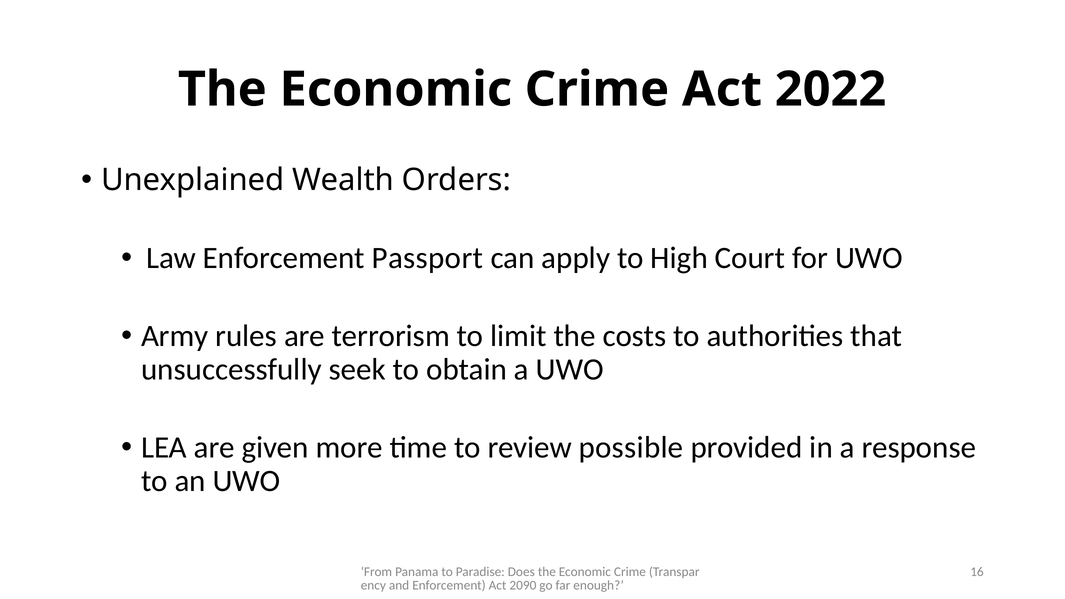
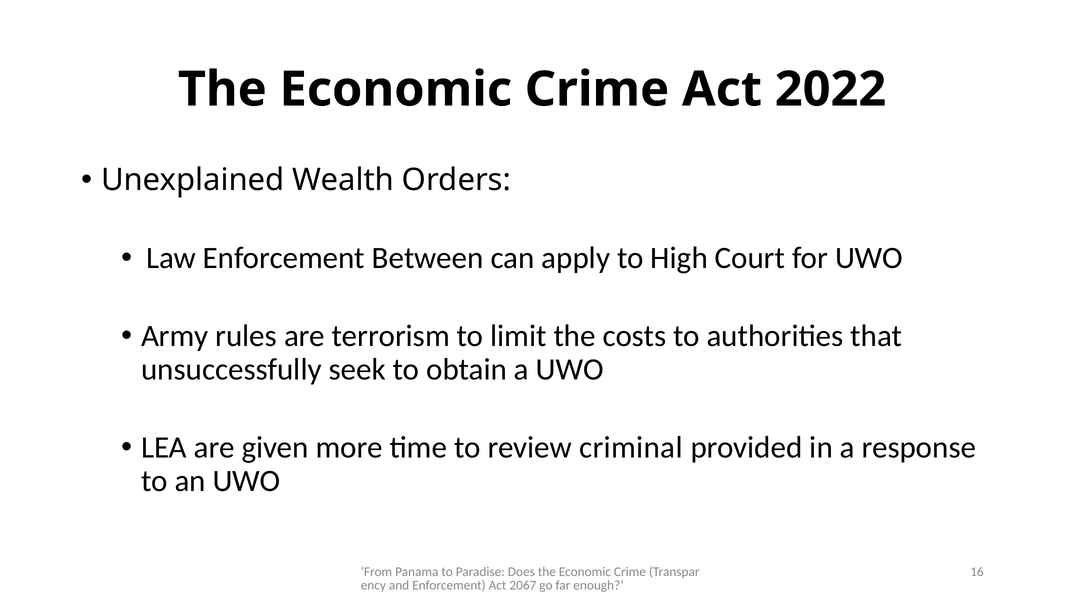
Passport: Passport -> Between
possible: possible -> criminal
2090: 2090 -> 2067
